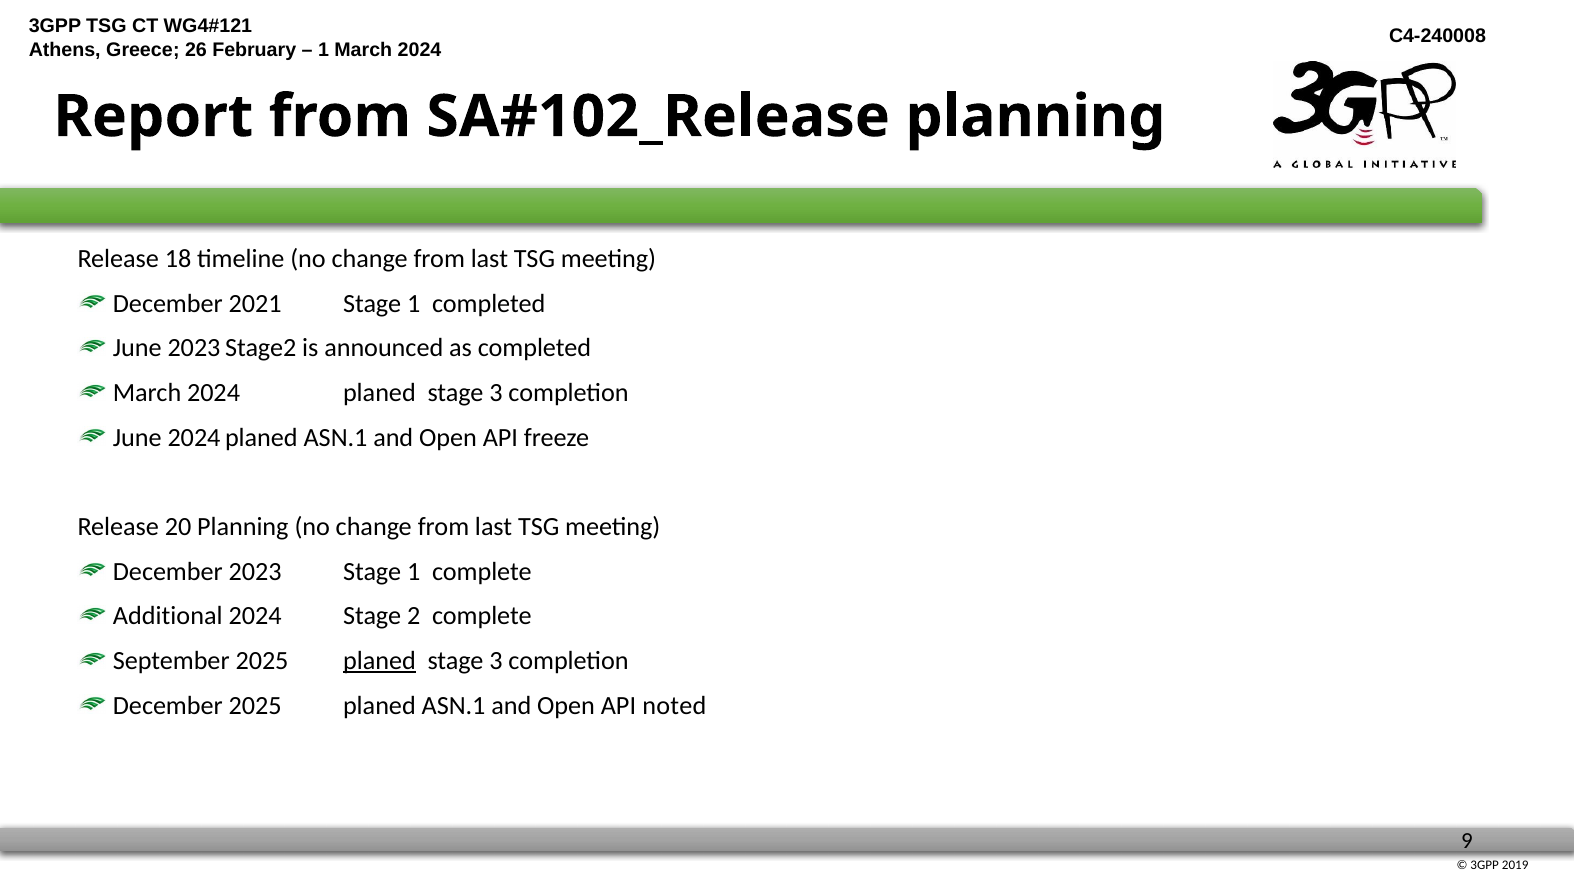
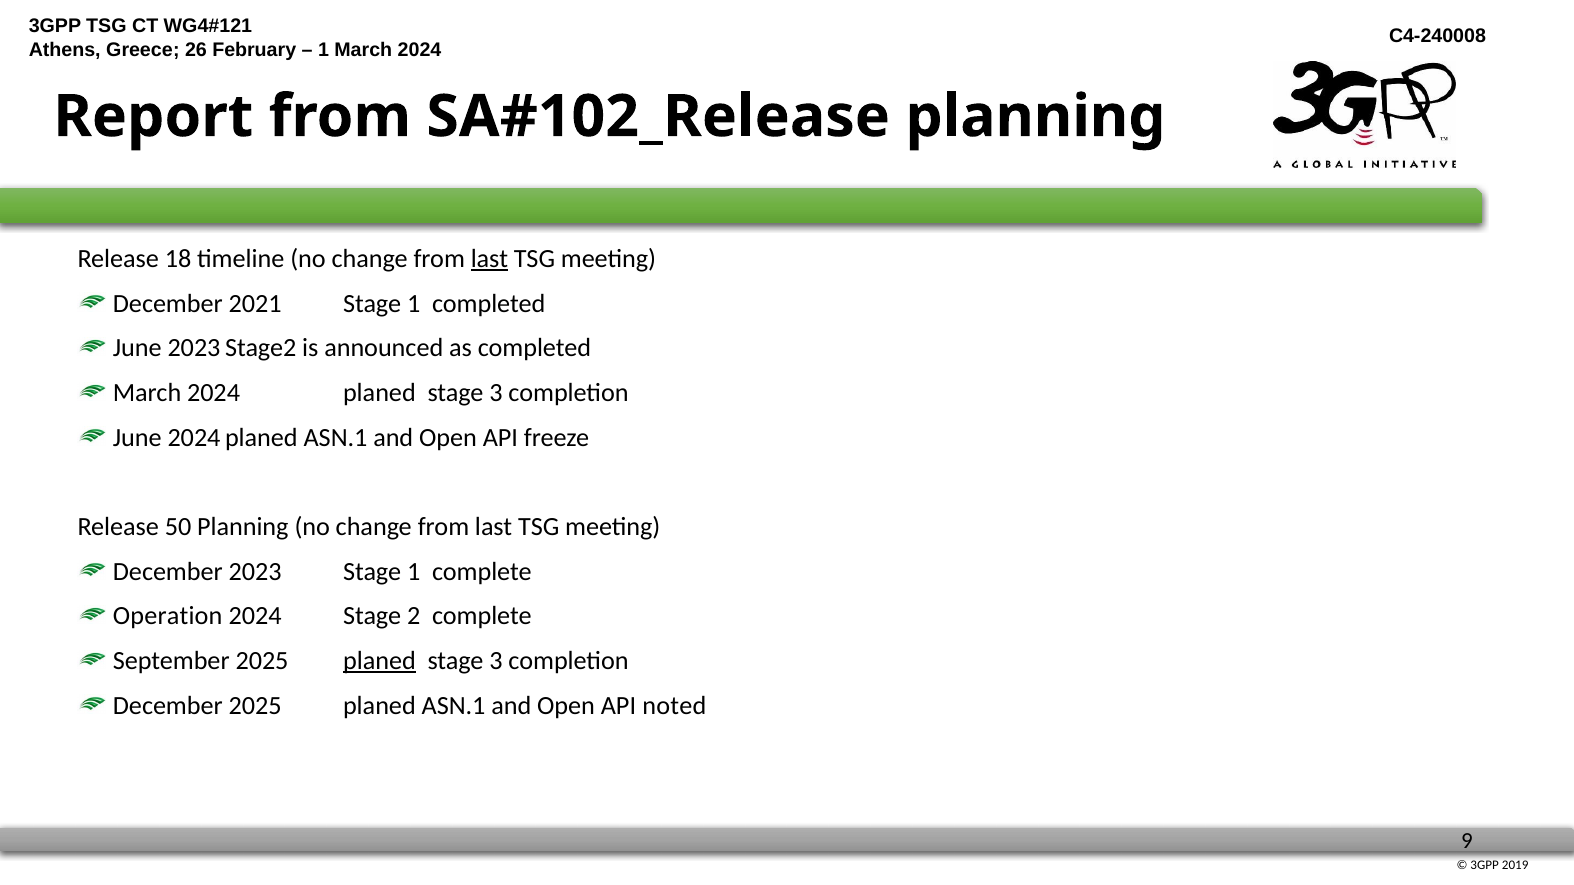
last at (489, 259) underline: none -> present
20: 20 -> 50
Additional: Additional -> Operation
